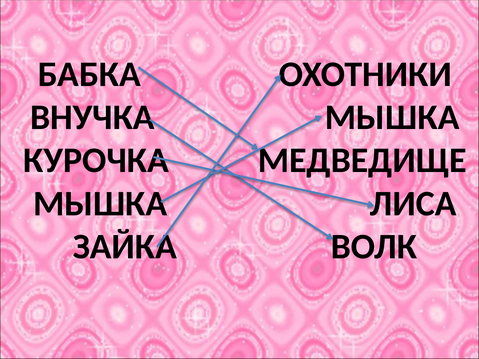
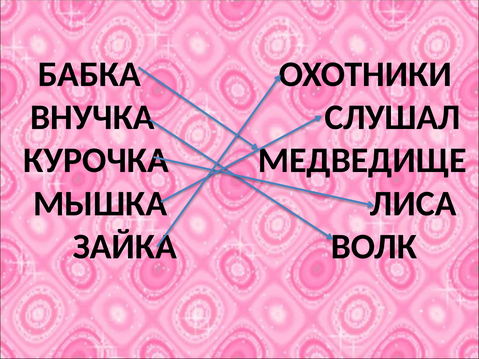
МЫШКА at (392, 117): МЫШКА -> СЛУШАЛ
